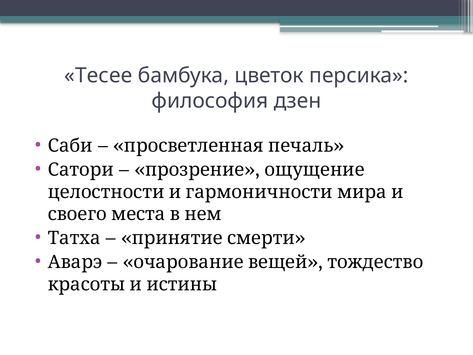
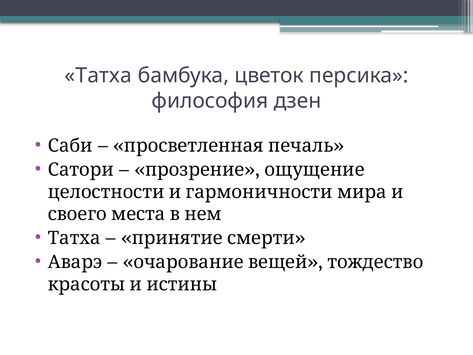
Тесее at (98, 76): Тесее -> Татха
